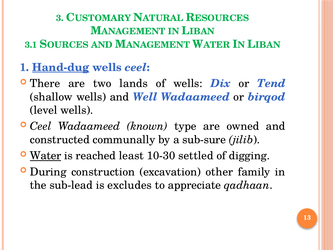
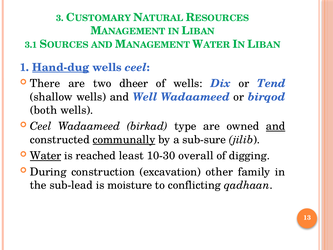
lands: lands -> dheer
level: level -> both
known: known -> birkad
and at (276, 126) underline: none -> present
communally underline: none -> present
settled: settled -> overall
excludes: excludes -> moisture
appreciate: appreciate -> conflicting
